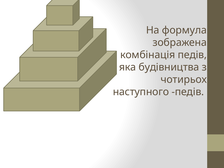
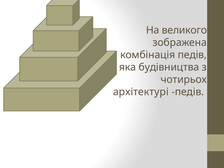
формула: формула -> великого
наступного: наступного -> архітектурі
